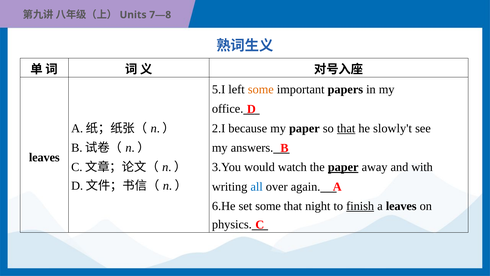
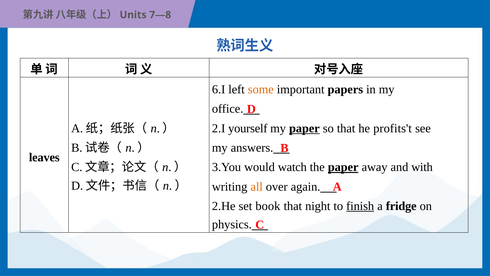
5.I: 5.I -> 6.I
because: because -> yourself
paper at (304, 128) underline: none -> present
that at (346, 128) underline: present -> none
slowly't: slowly't -> profits't
all colour: blue -> orange
6.He: 6.He -> 2.He
set some: some -> book
a leaves: leaves -> fridge
